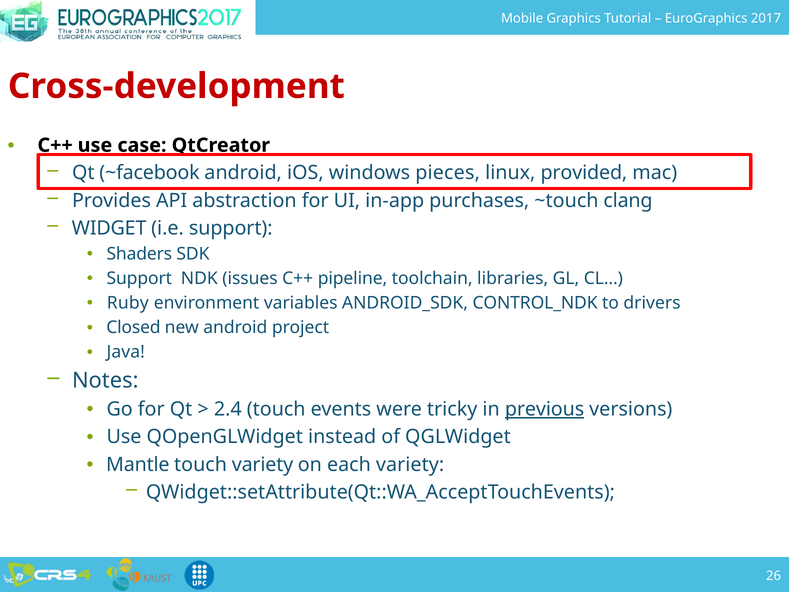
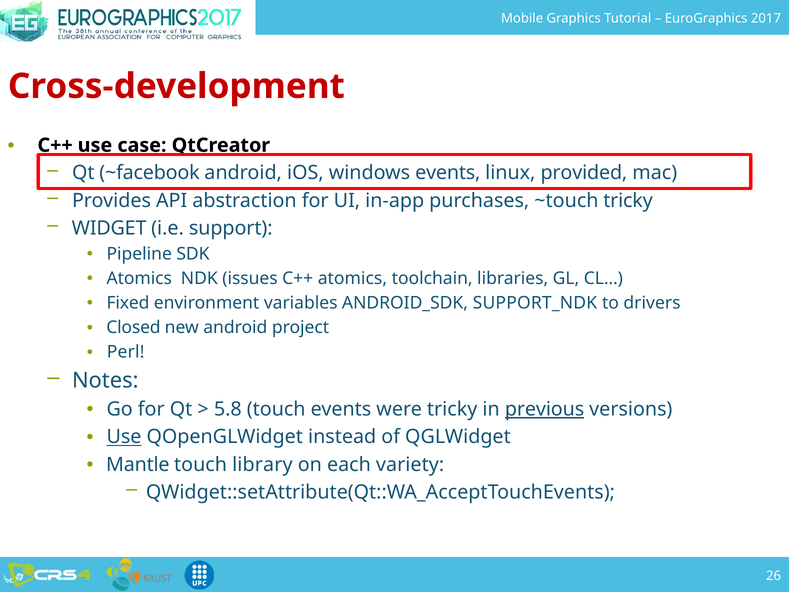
windows pieces: pieces -> events
~touch clang: clang -> tricky
Shaders: Shaders -> Pipeline
Support at (139, 278): Support -> Atomics
C++ pipeline: pipeline -> atomics
Ruby: Ruby -> Fixed
CONTROL_NDK: CONTROL_NDK -> SUPPORT_NDK
Java: Java -> Perl
2.4: 2.4 -> 5.8
Use at (124, 437) underline: none -> present
touch variety: variety -> library
